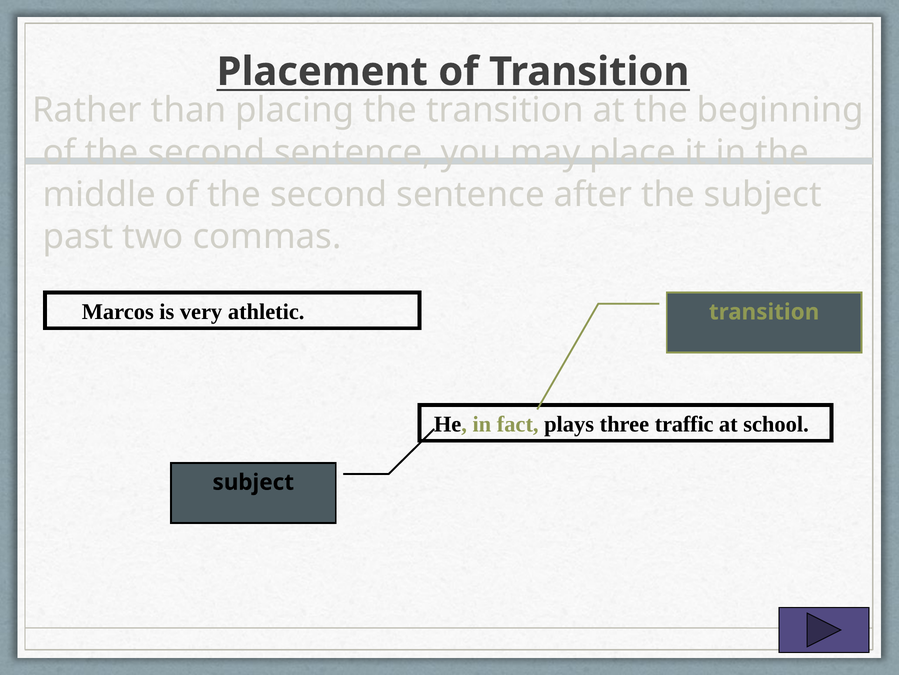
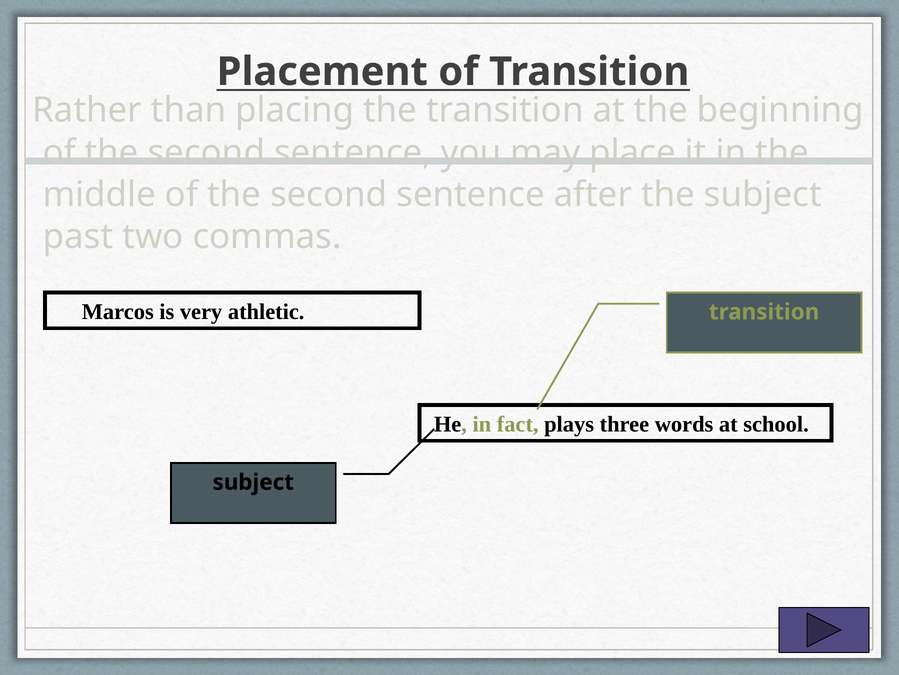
traffic: traffic -> words
